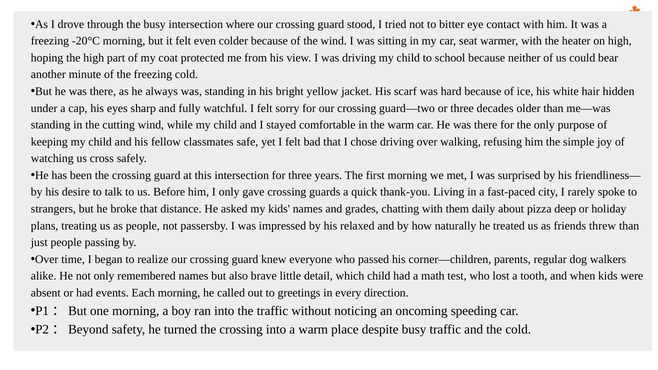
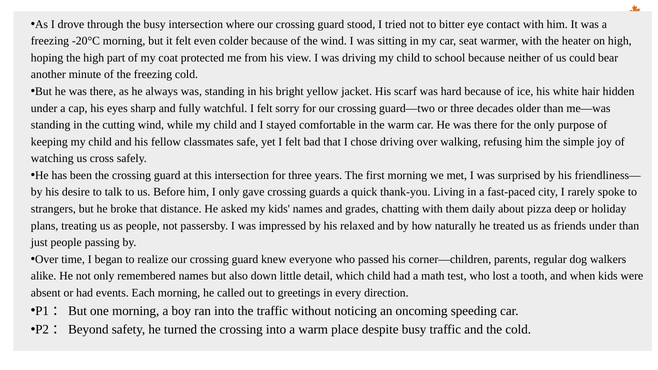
friends threw: threw -> under
brave: brave -> down
